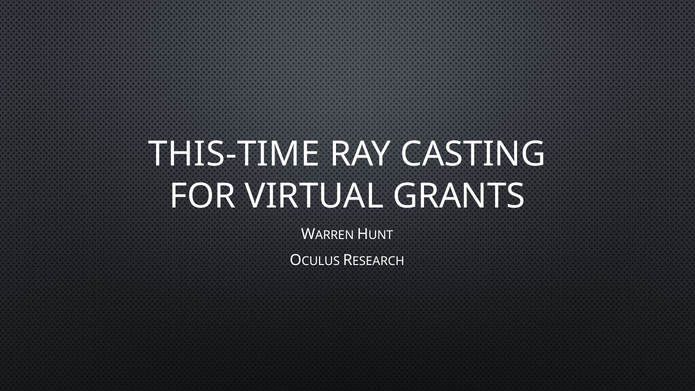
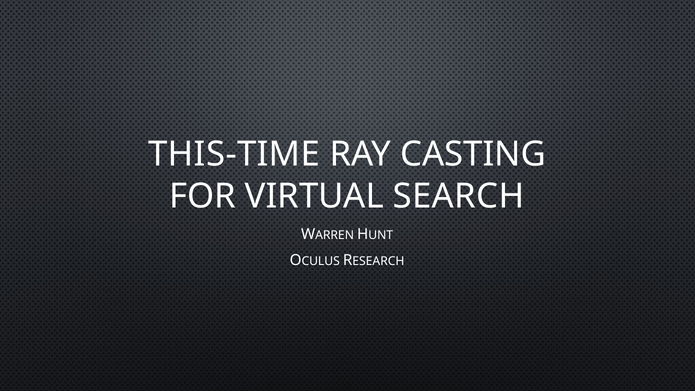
GRANTS: GRANTS -> SEARCH
